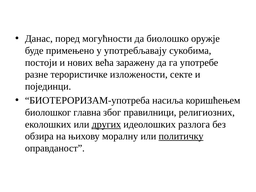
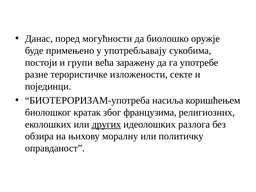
нових: нових -> групи
главна: главна -> кратак
правилници: правилници -> французима
политичку underline: present -> none
